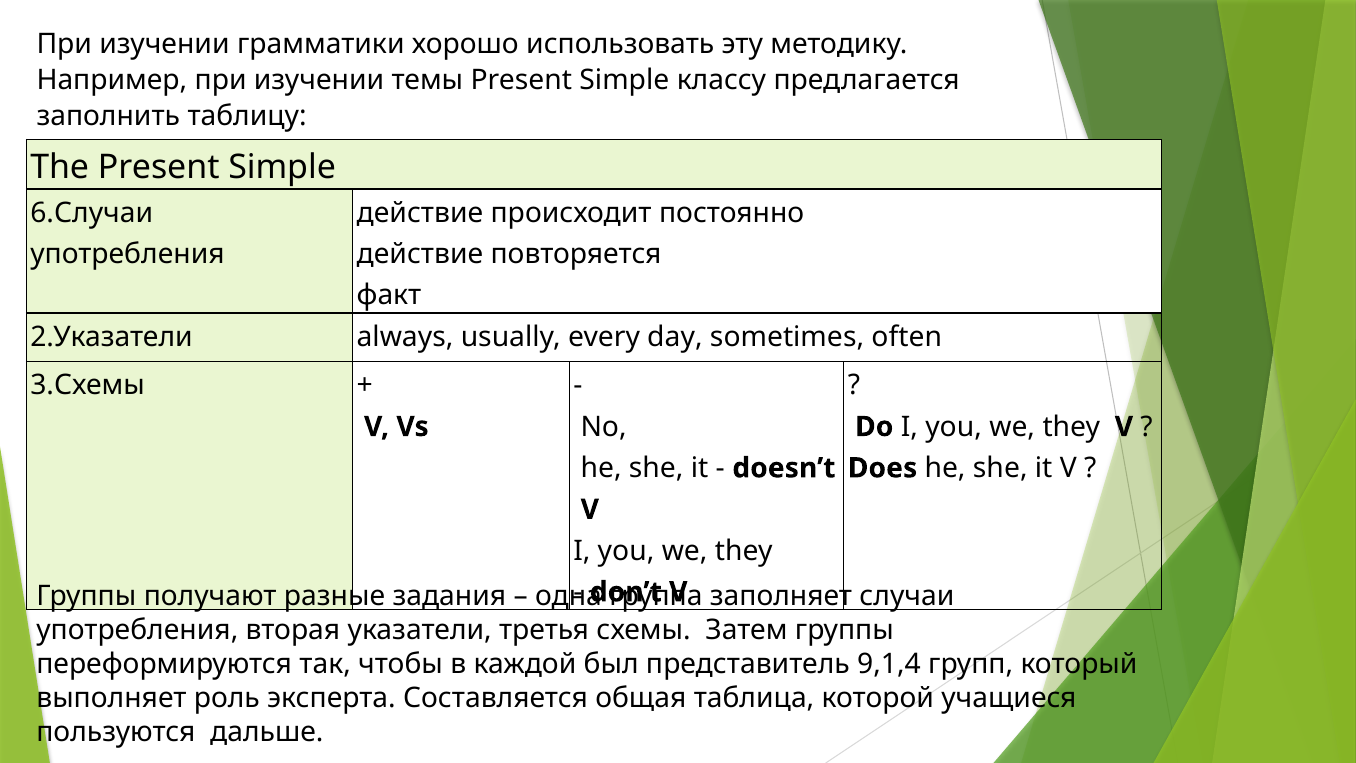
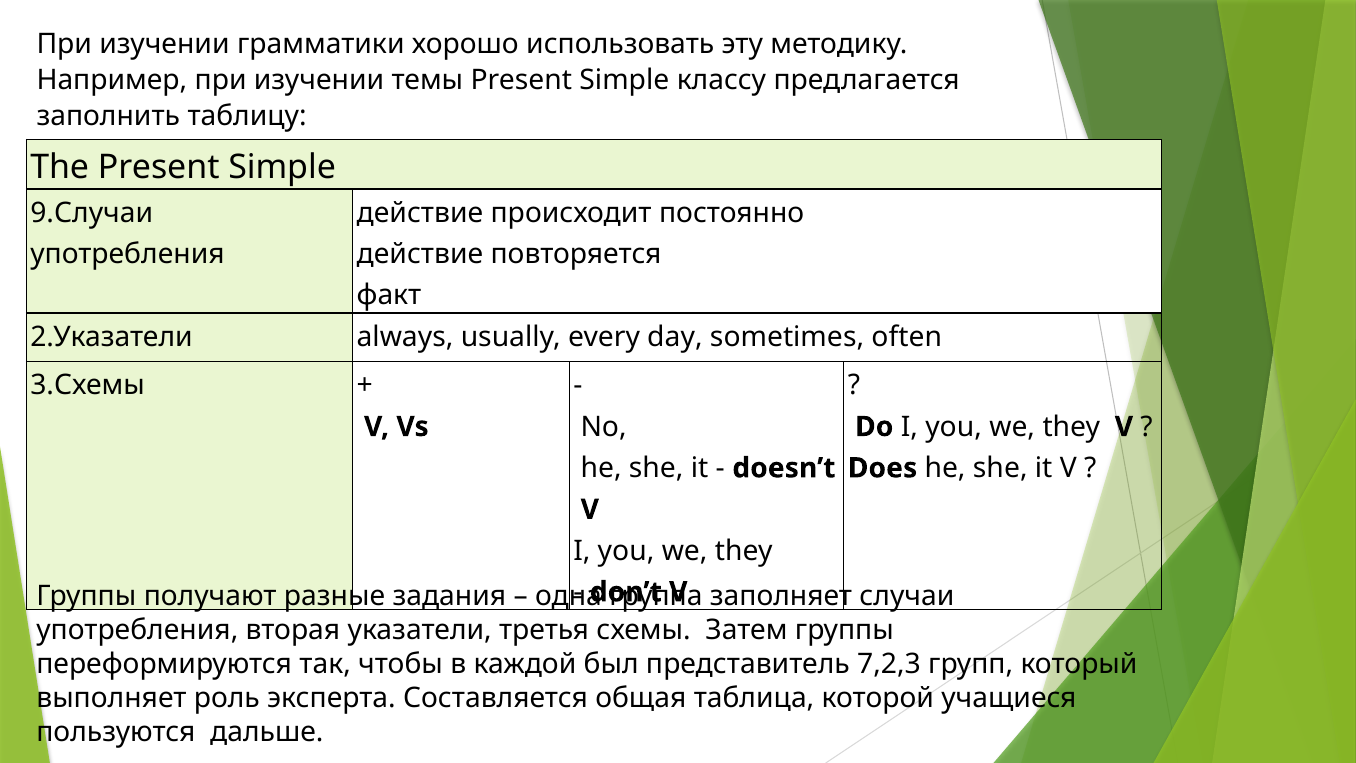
6.Случаи: 6.Случаи -> 9.Случаи
9,1,4: 9,1,4 -> 7,2,3
